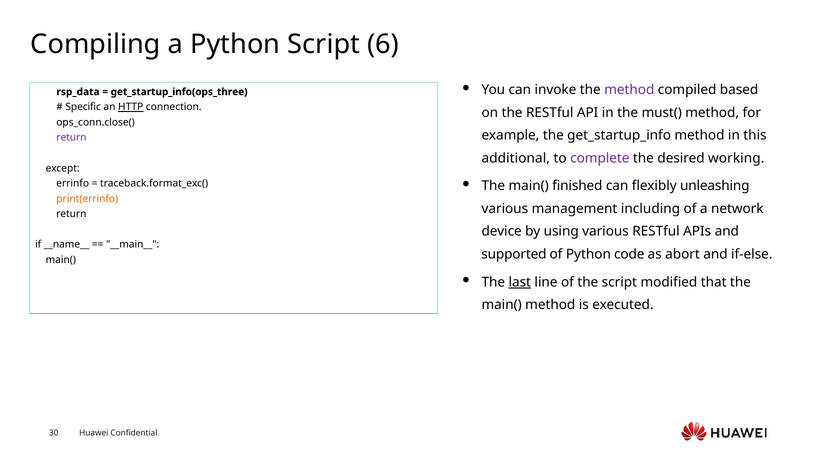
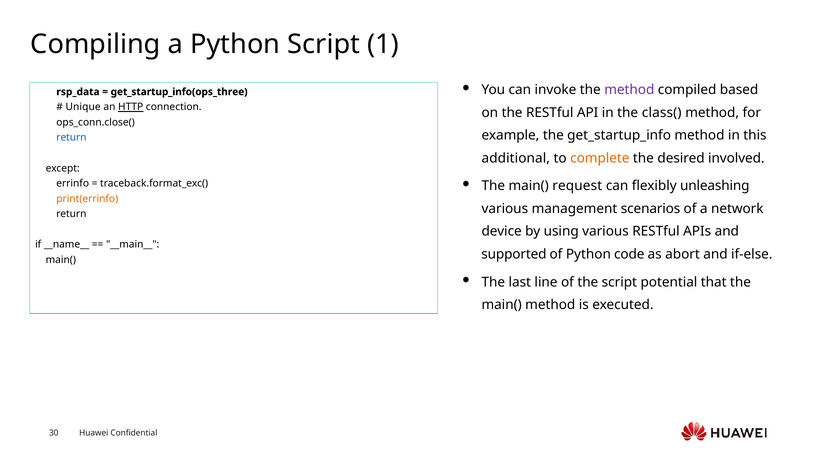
6: 6 -> 1
Specific: Specific -> Unique
must(: must( -> class(
return at (71, 138) colour: purple -> blue
complete colour: purple -> orange
working: working -> involved
finished: finished -> request
including: including -> scenarios
last underline: present -> none
modified: modified -> potential
